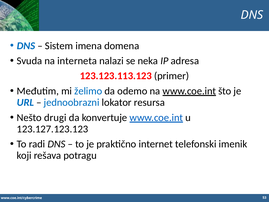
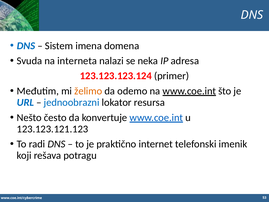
123.123.113.123: 123.123.113.123 -> 123.123.123.124
želimo colour: blue -> orange
drugi: drugi -> često
123.127.123.123: 123.127.123.123 -> 123.123.121.123
